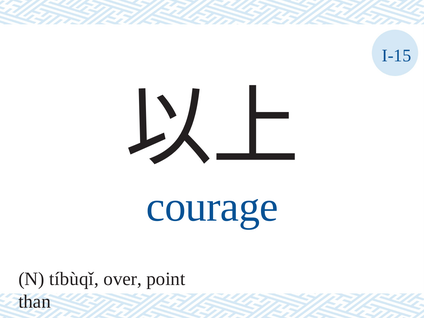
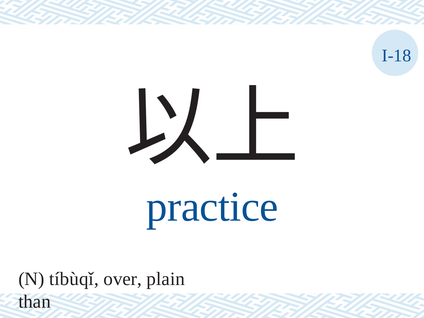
I-15: I-15 -> I-18
courage: courage -> practice
point: point -> plain
